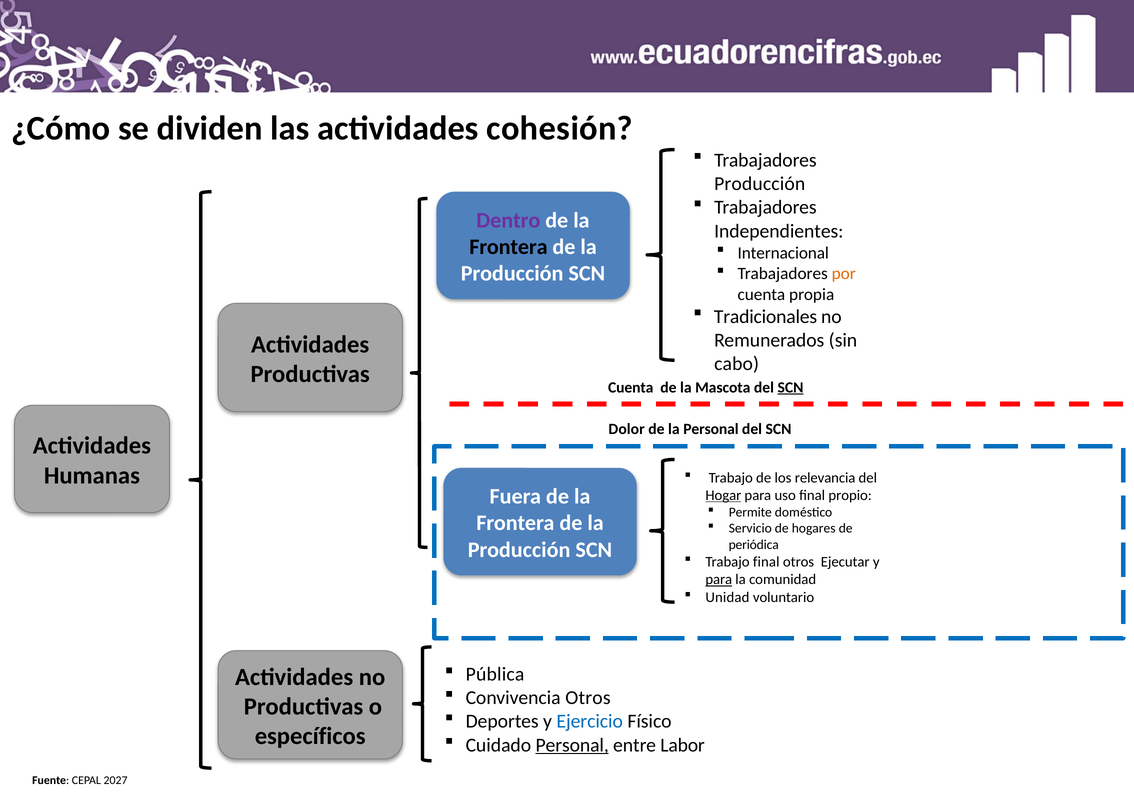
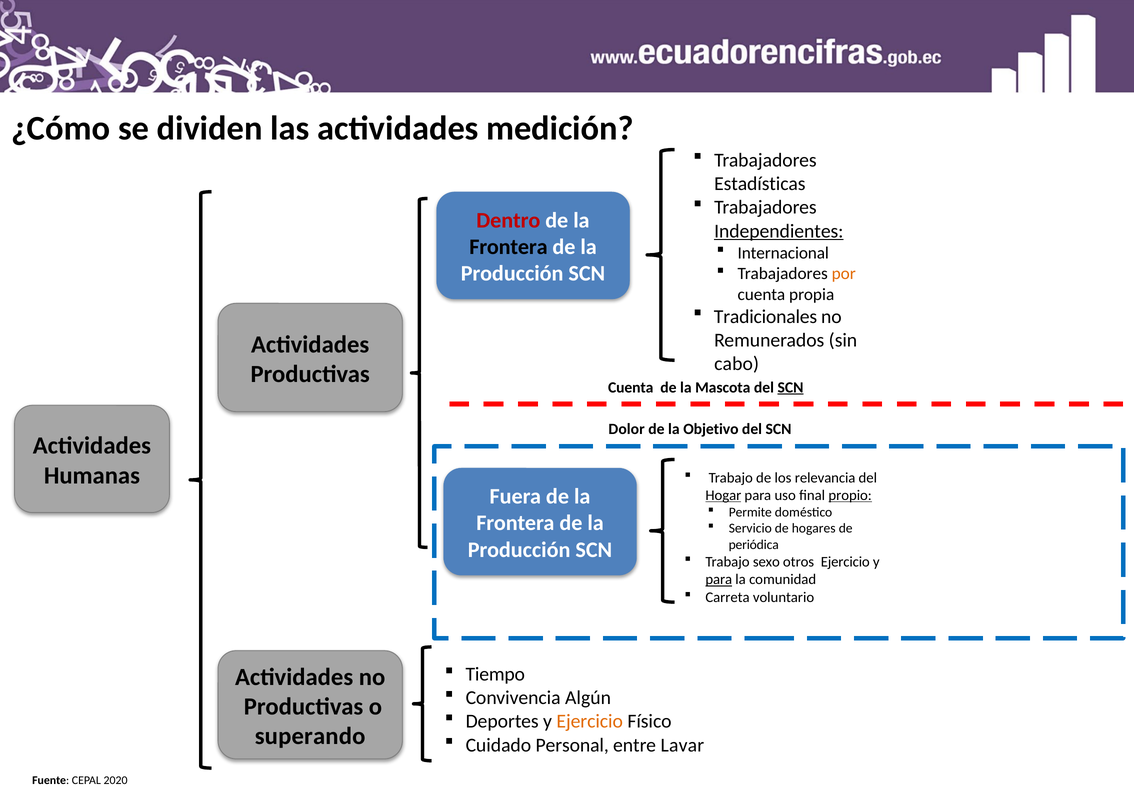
cohesión: cohesión -> medición
Producción at (760, 184): Producción -> Estadísticas
Dentro colour: purple -> red
Independientes underline: none -> present
la Personal: Personal -> Objetivo
propio underline: none -> present
Trabajo final: final -> sexo
otros Ejecutar: Ejecutar -> Ejercicio
Unidad: Unidad -> Carreta
Pública: Pública -> Tiempo
Convivencia Otros: Otros -> Algún
Ejercicio at (590, 722) colour: blue -> orange
específicos: específicos -> superando
Personal at (572, 746) underline: present -> none
Labor: Labor -> Lavar
2027: 2027 -> 2020
